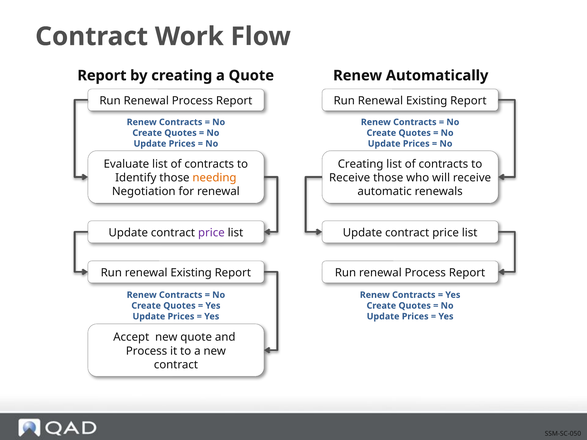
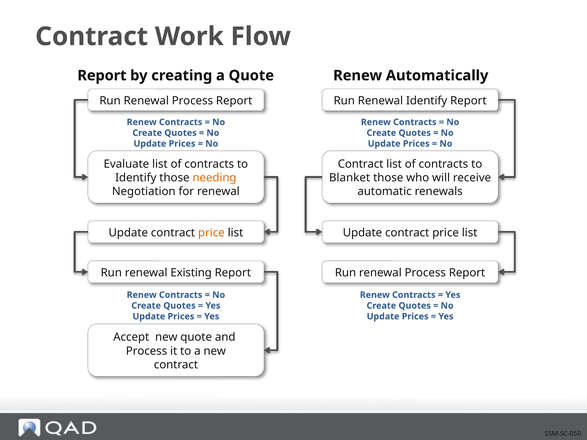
Existing at (427, 101): Existing -> Identify
Creating at (361, 164): Creating -> Contract
Receive at (350, 178): Receive -> Blanket
price at (211, 233) colour: purple -> orange
